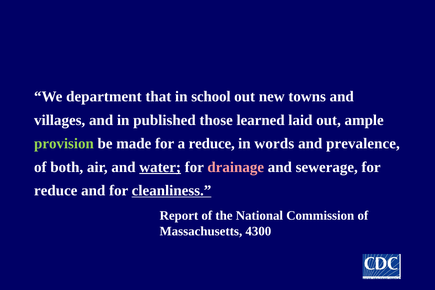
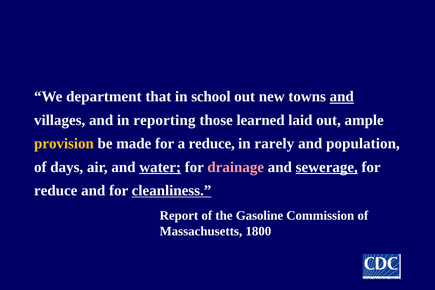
and at (342, 97) underline: none -> present
published: published -> reporting
provision colour: light green -> yellow
words: words -> rarely
prevalence: prevalence -> population
both: both -> days
sewerage underline: none -> present
National: National -> Gasoline
4300: 4300 -> 1800
